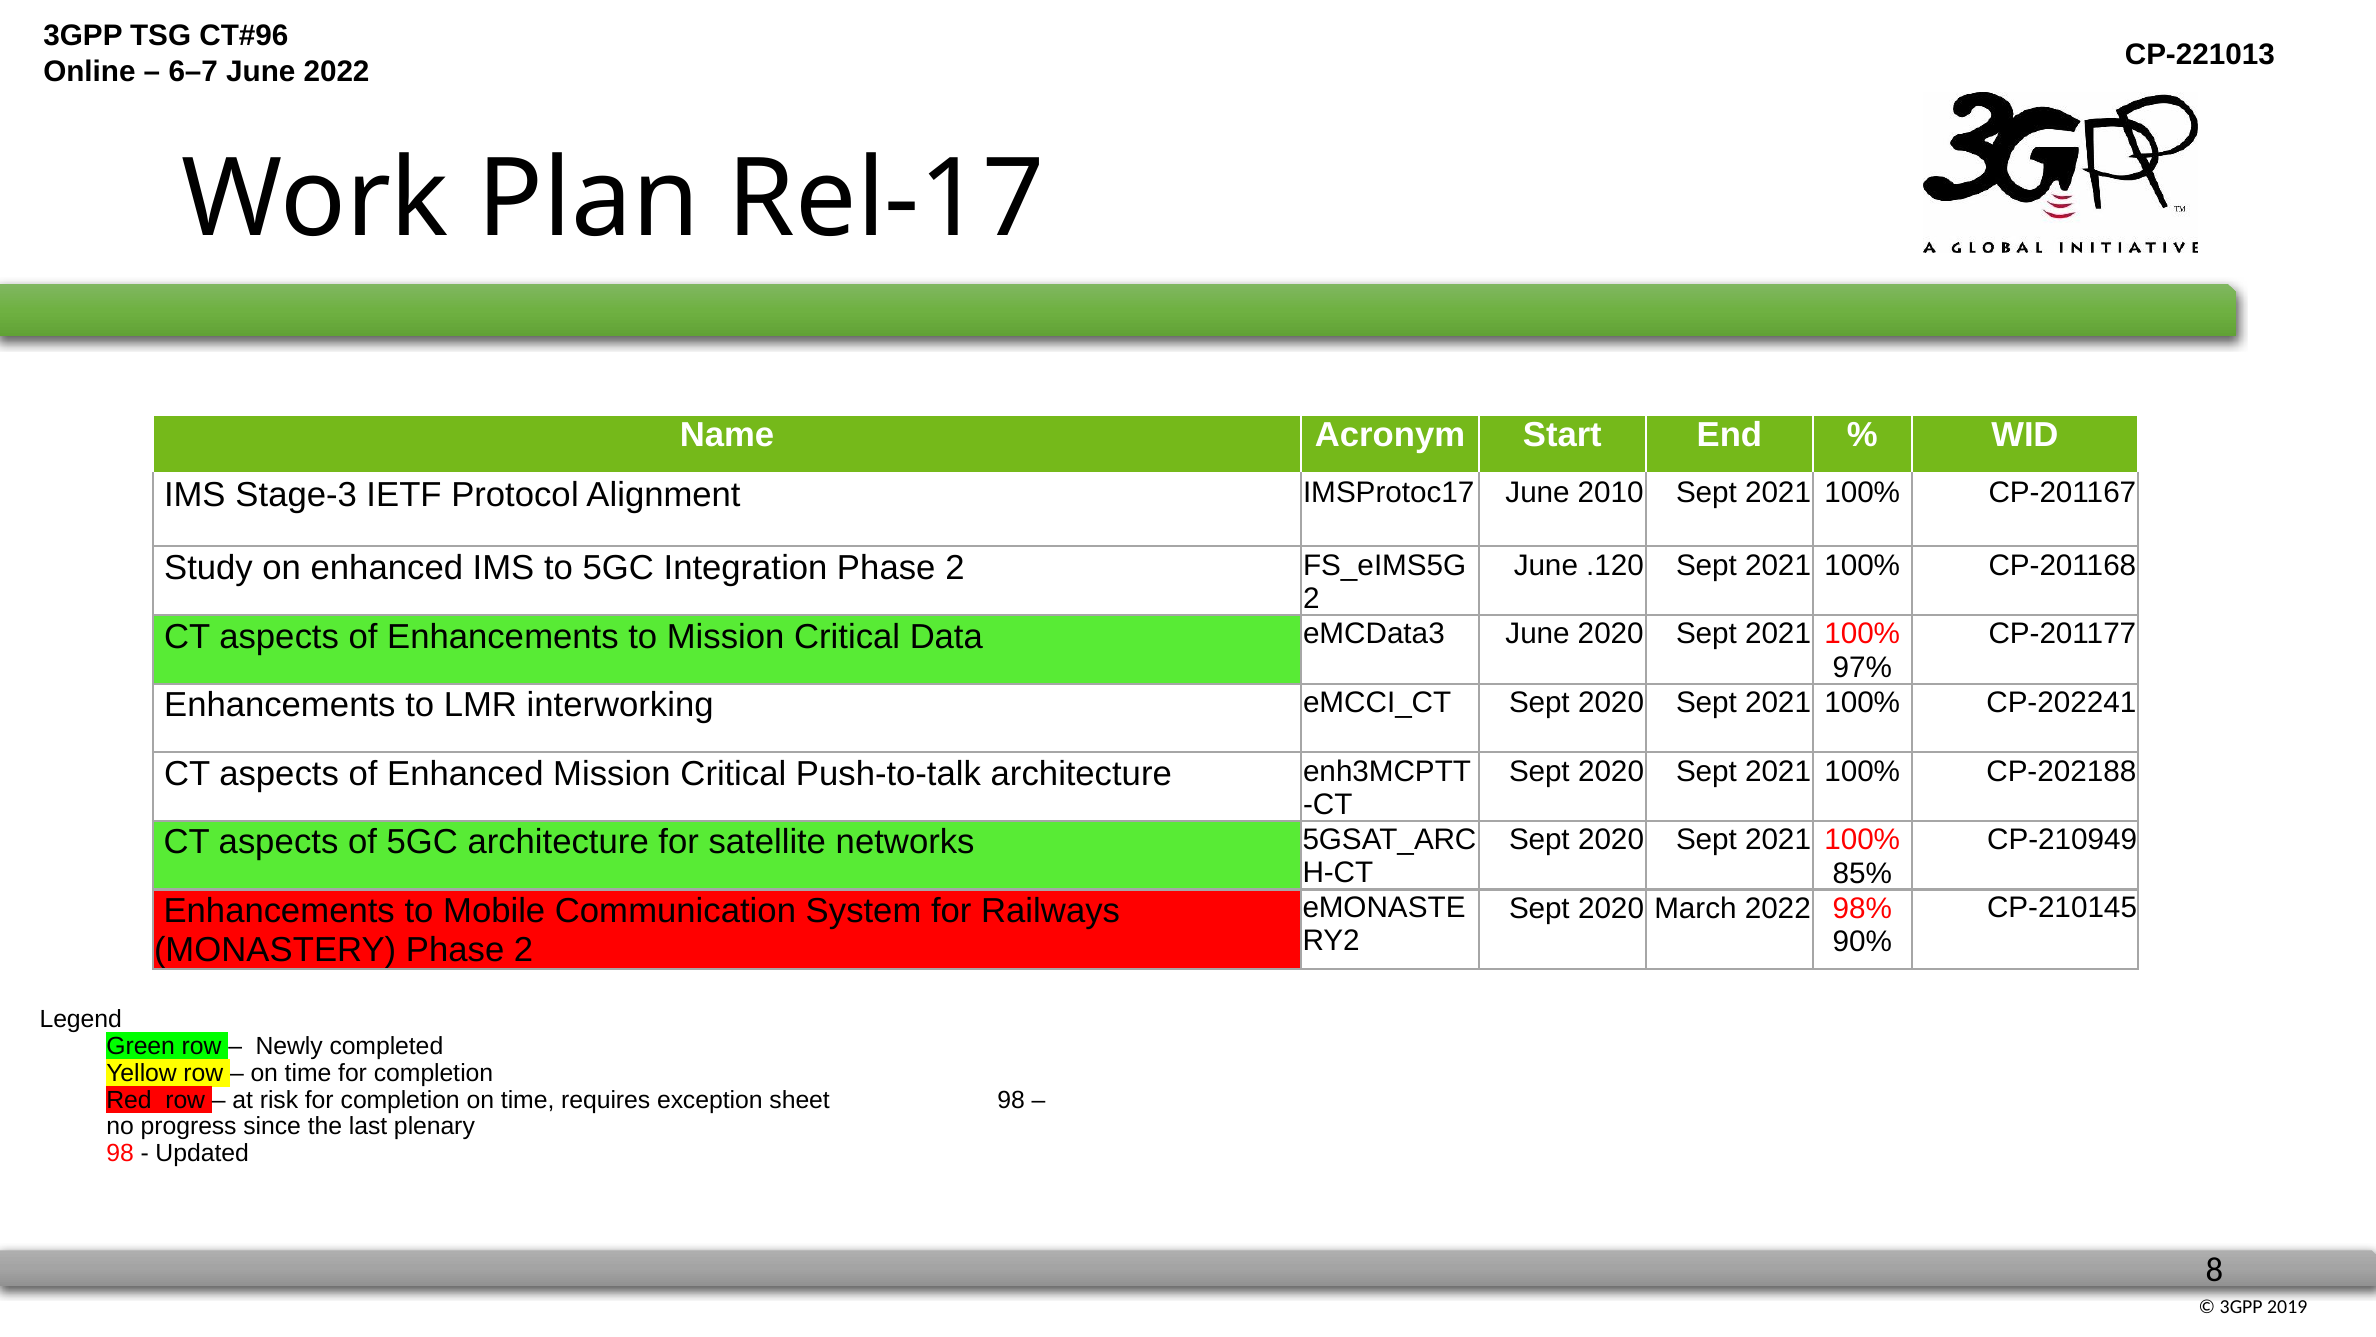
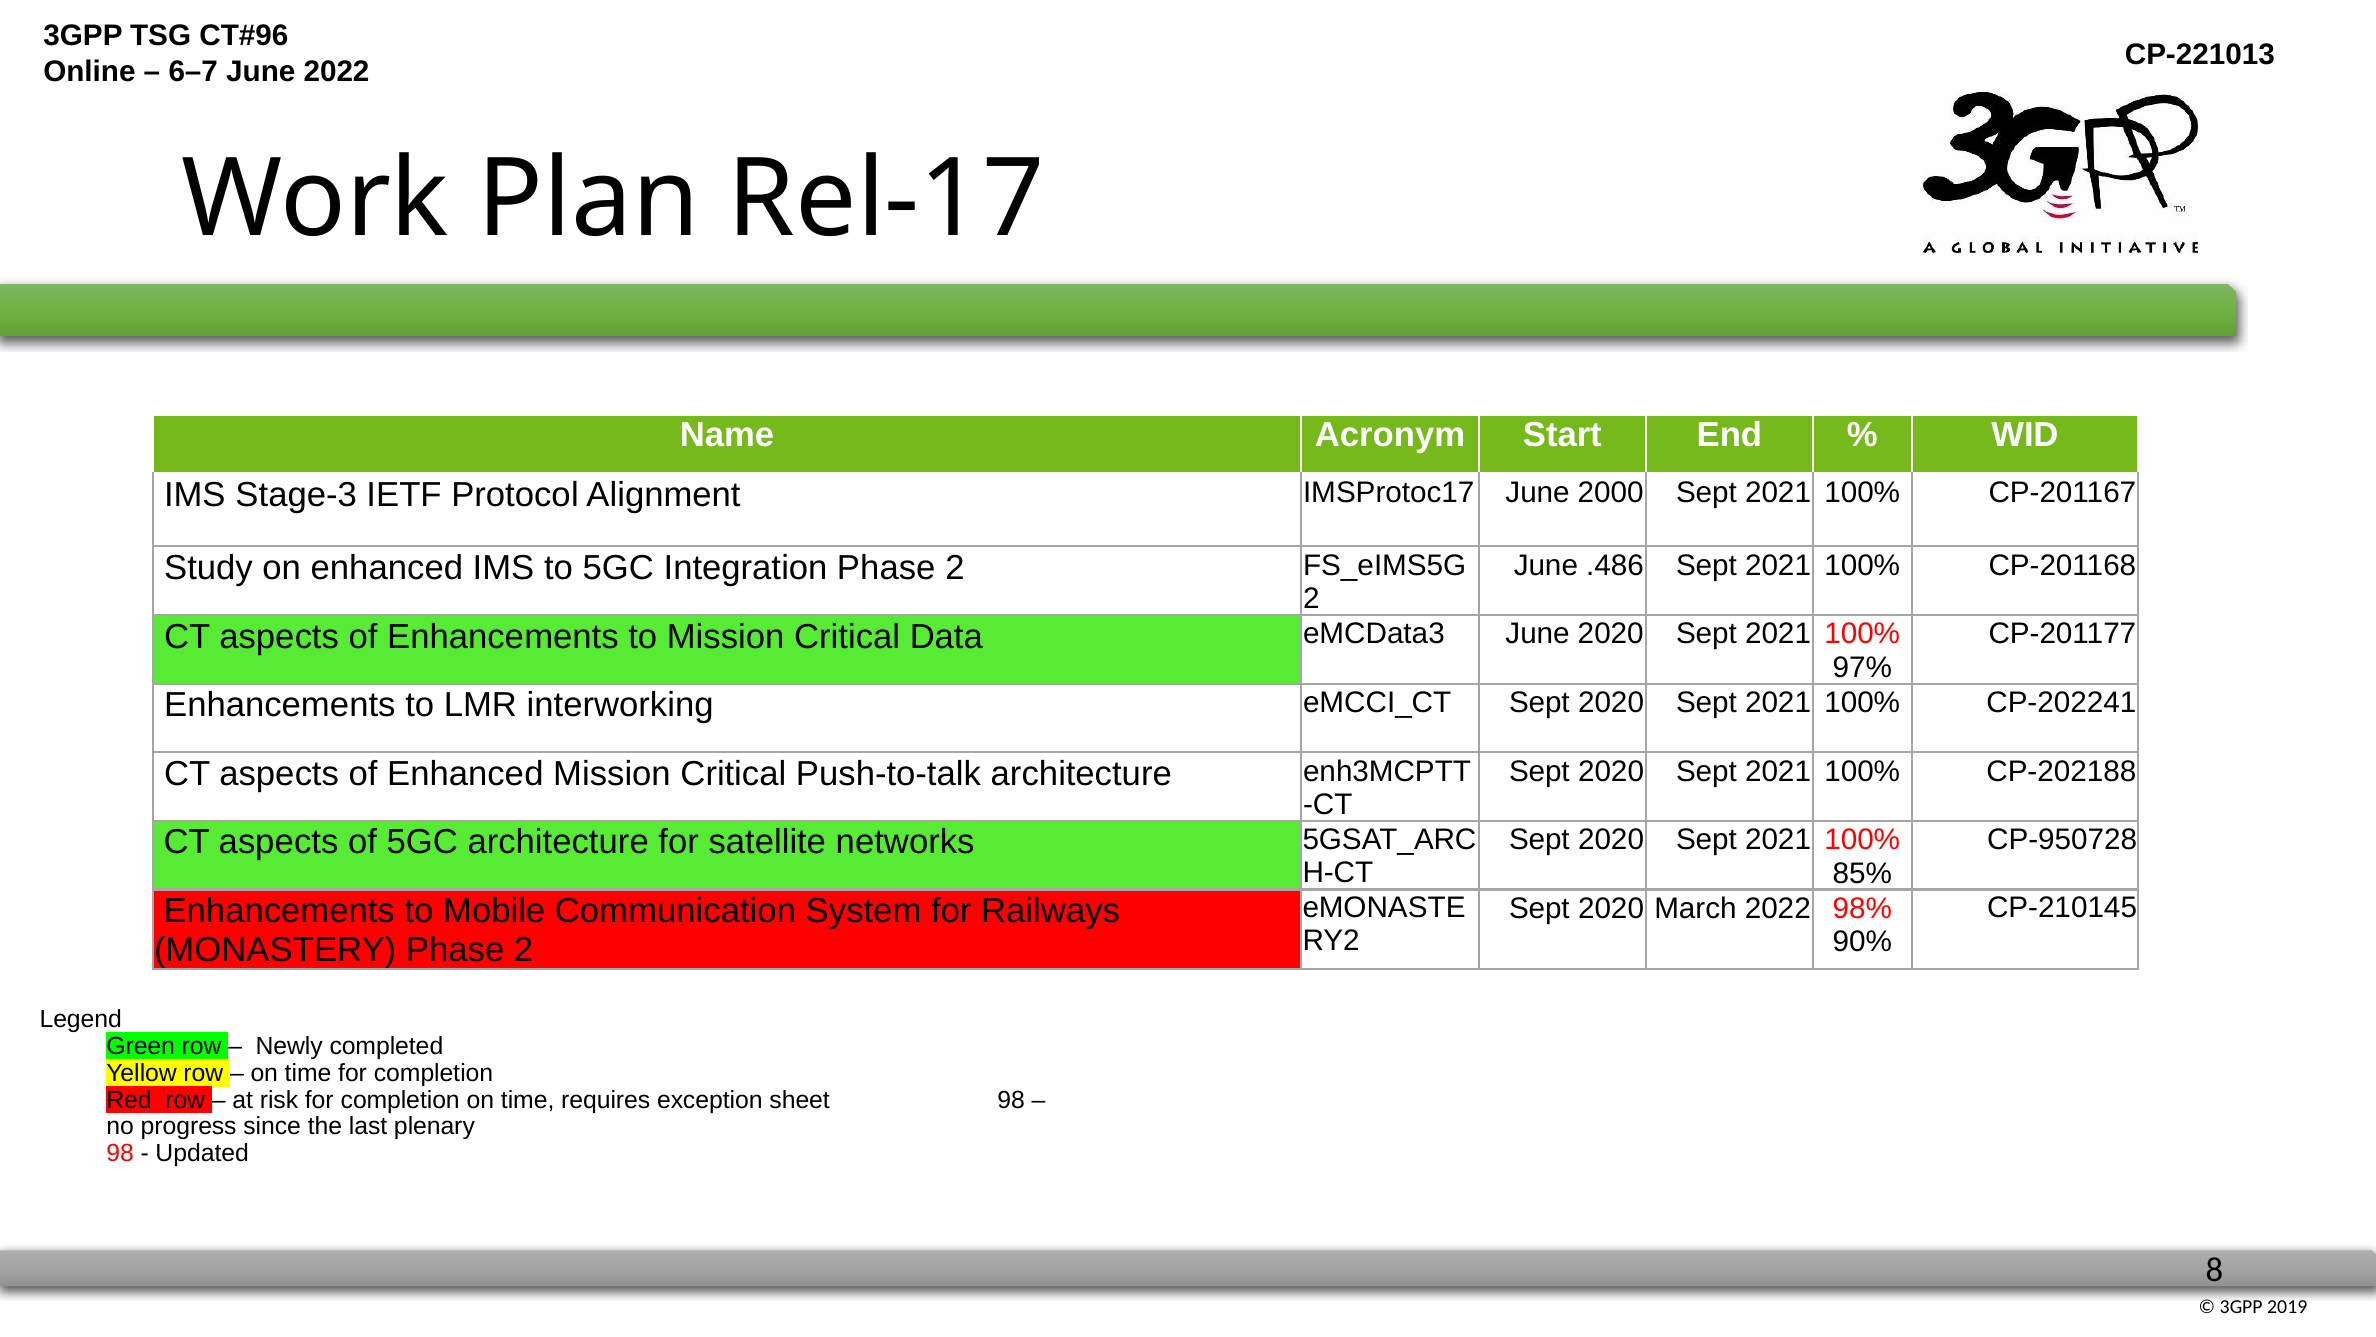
2010: 2010 -> 2000
.120: .120 -> .486
CP-210949: CP-210949 -> CP-950728
